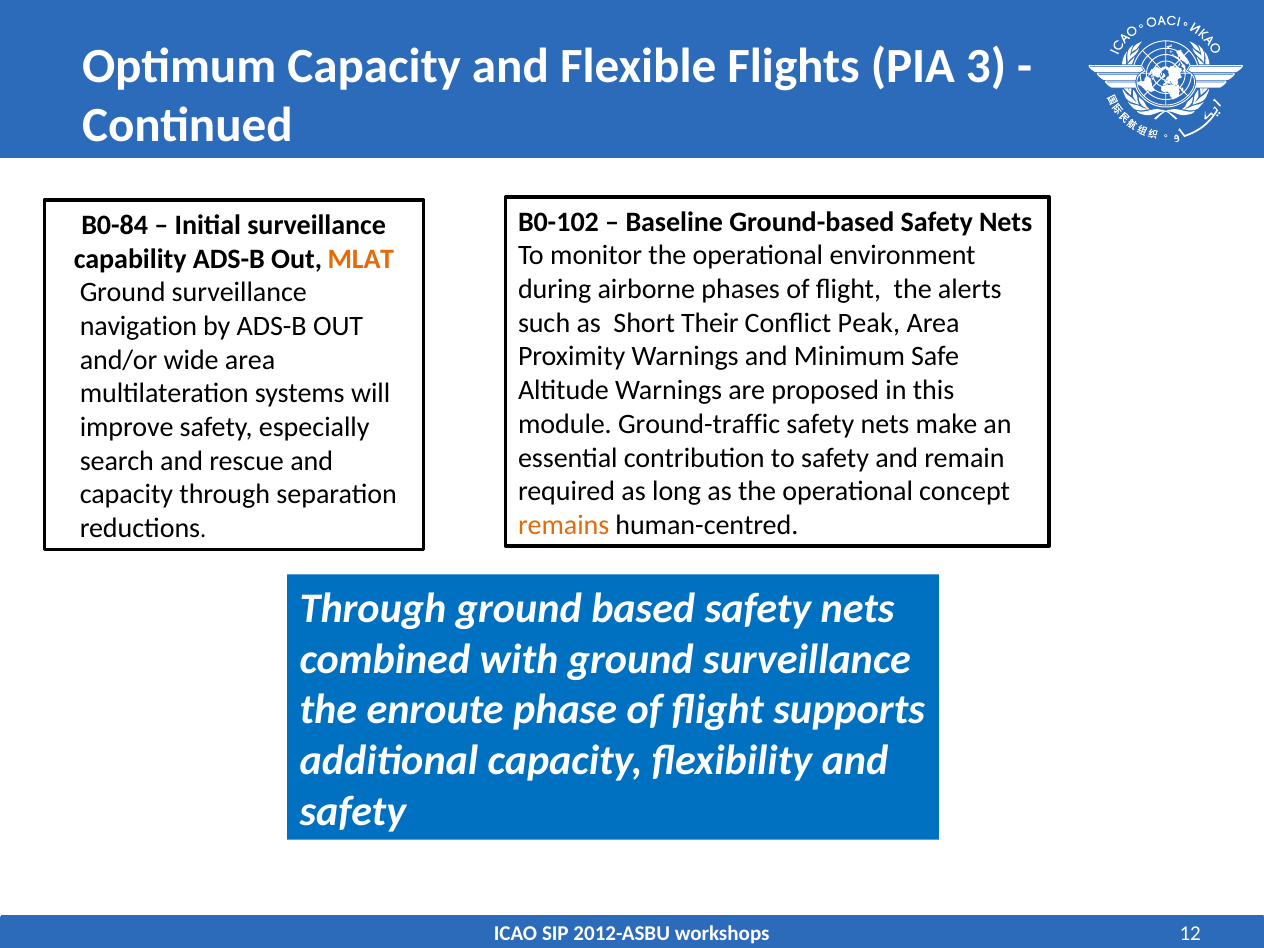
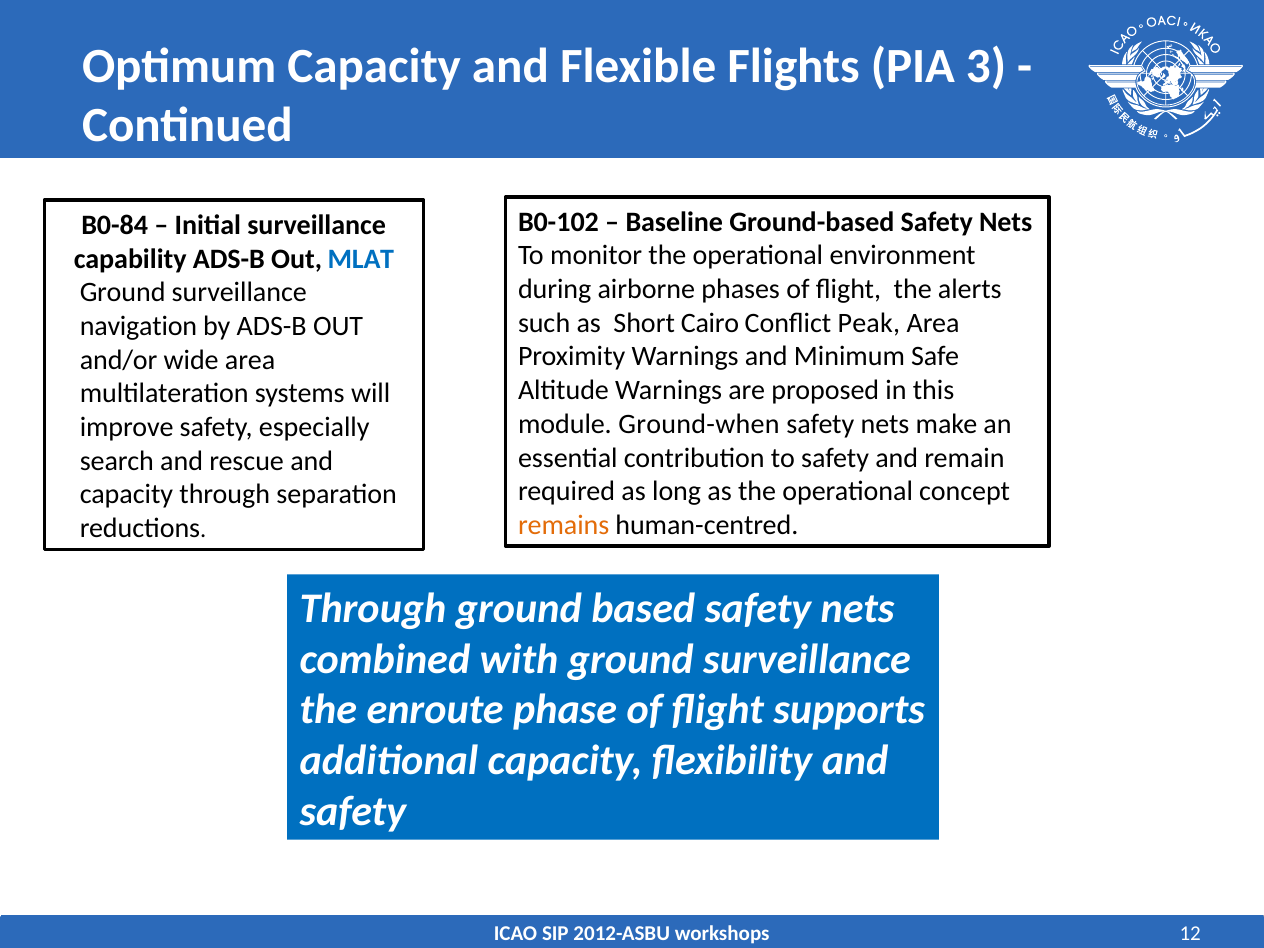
MLAT colour: orange -> blue
Their: Their -> Cairo
Ground-traffic: Ground-traffic -> Ground-when
